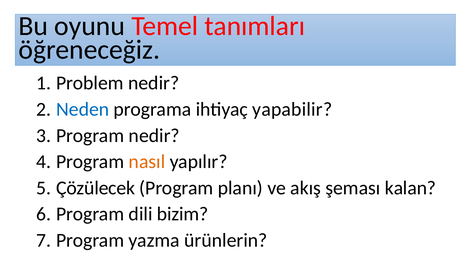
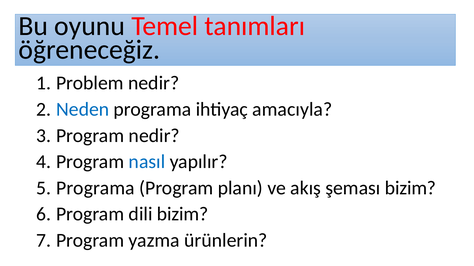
yapabilir: yapabilir -> amacıyla
nasıl colour: orange -> blue
Çözülecek at (96, 188): Çözülecek -> Programa
şeması kalan: kalan -> bizim
